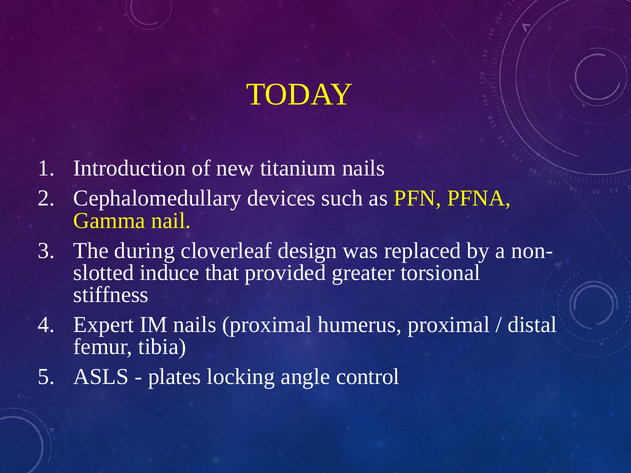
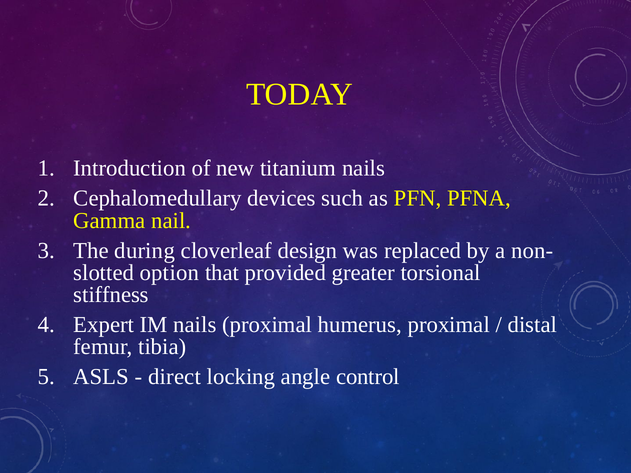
induce: induce -> option
plates: plates -> direct
